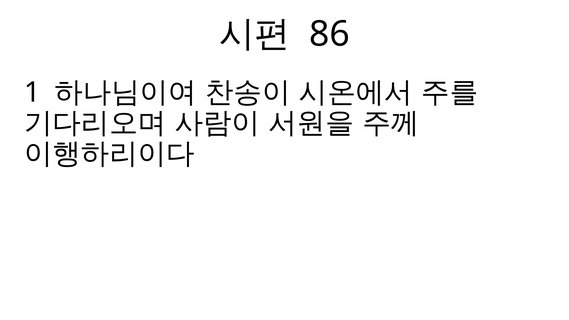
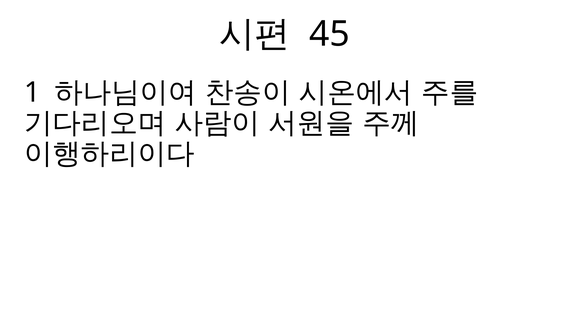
86: 86 -> 45
